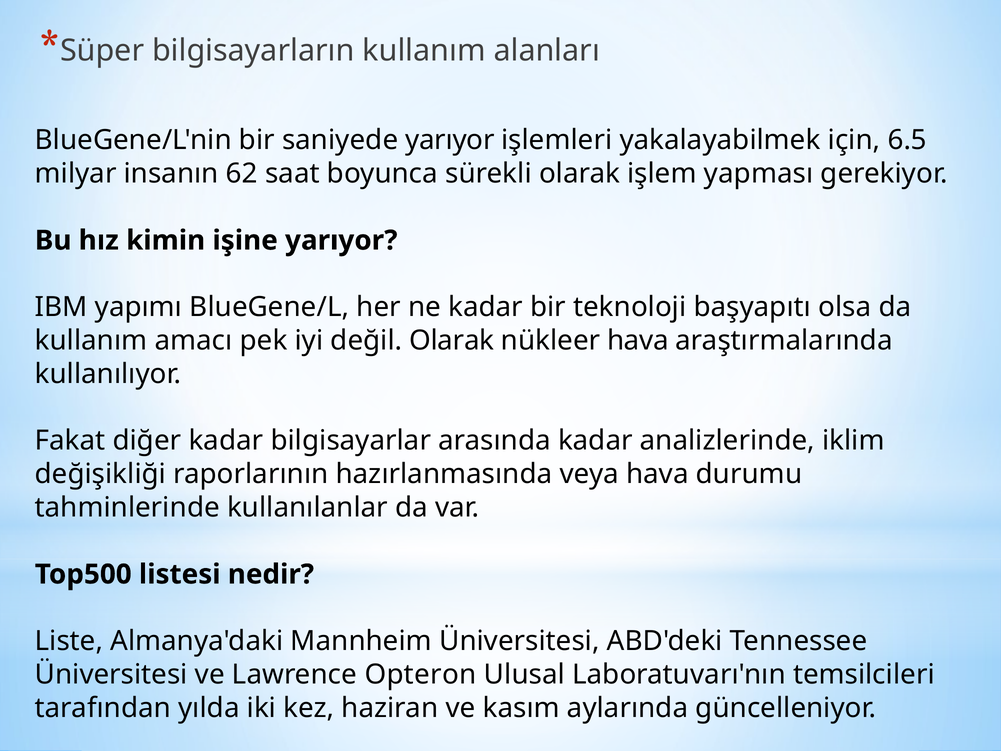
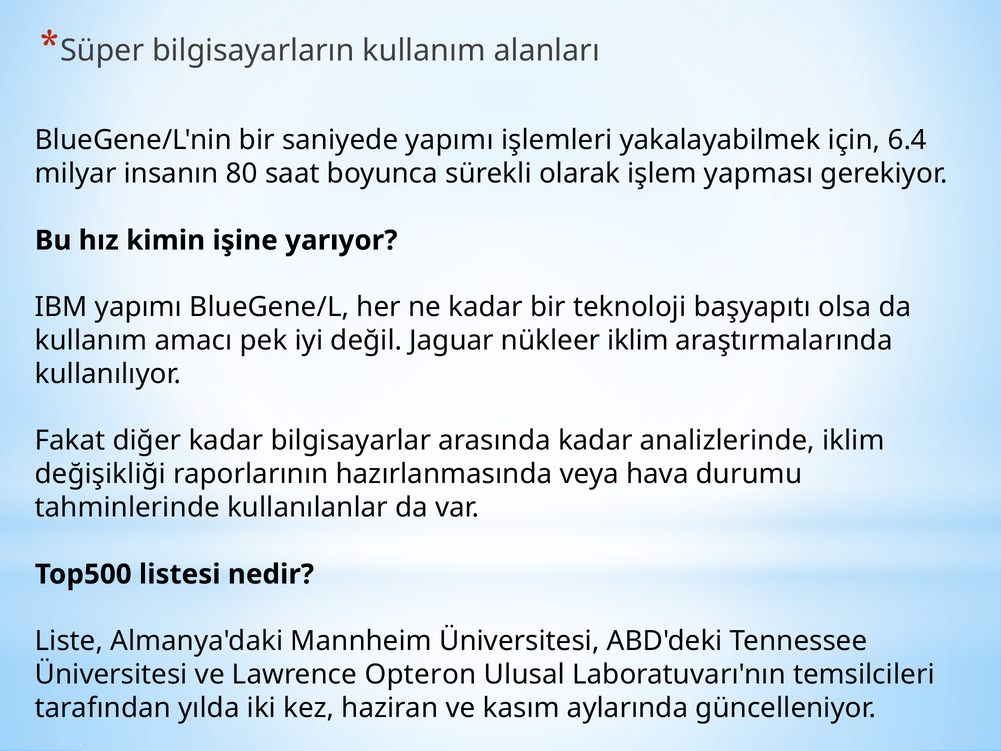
saniyede yarıyor: yarıyor -> yapımı
6.5: 6.5 -> 6.4
62: 62 -> 80
değil Olarak: Olarak -> Jaguar
nükleer hava: hava -> iklim
